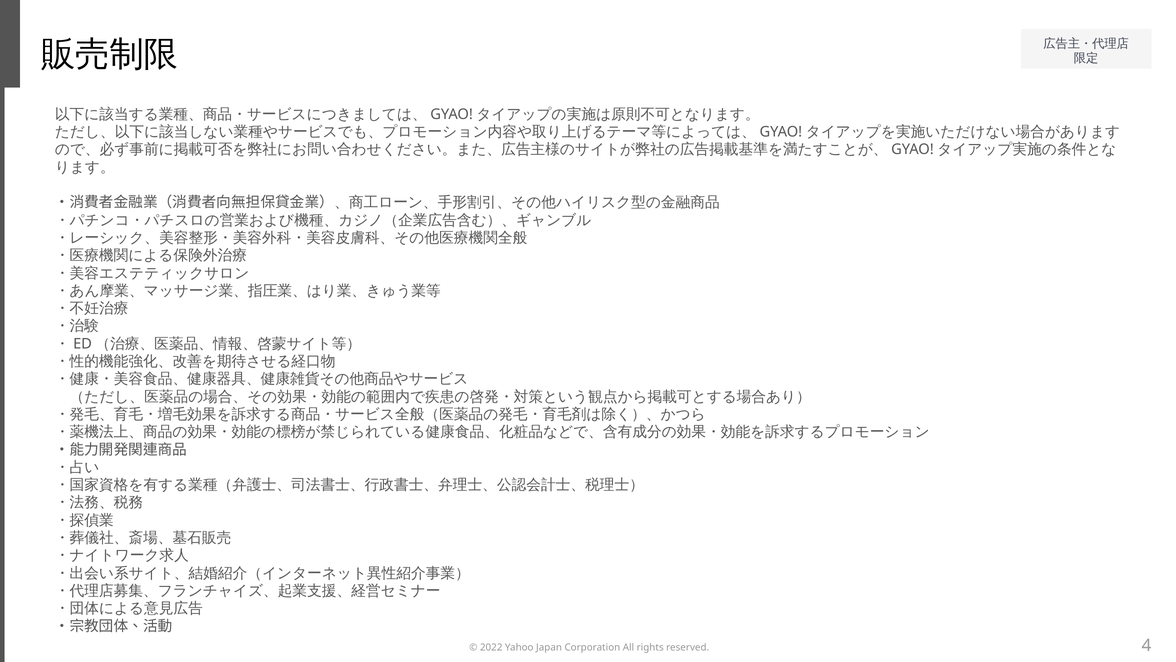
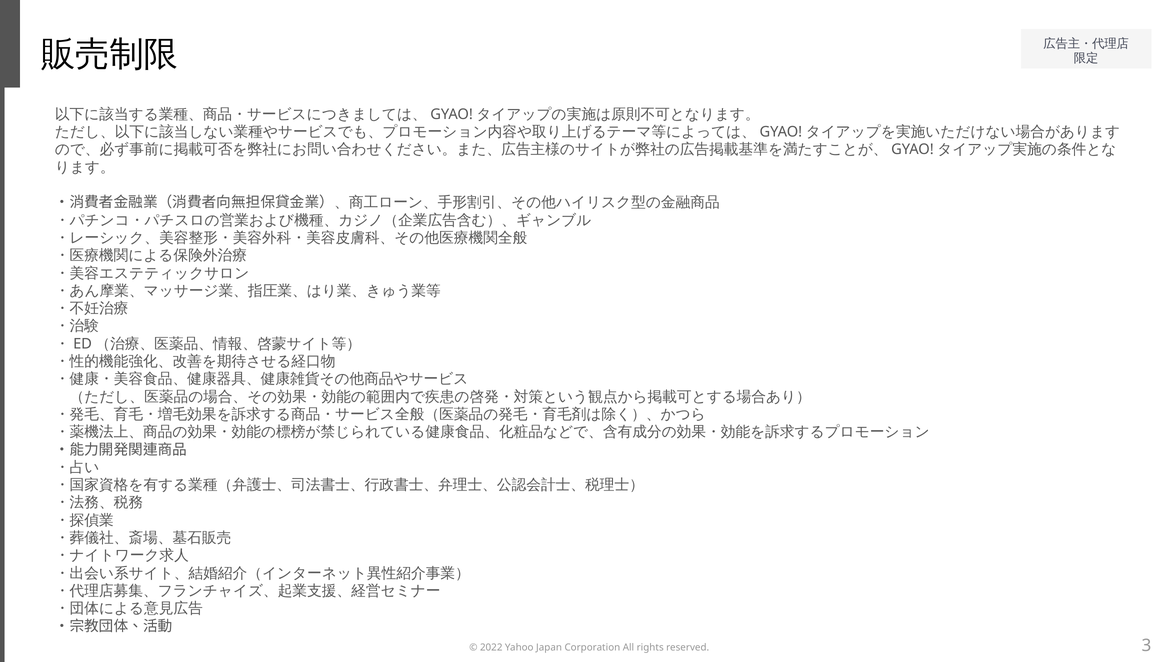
4: 4 -> 3
